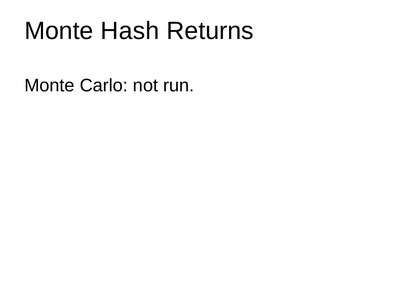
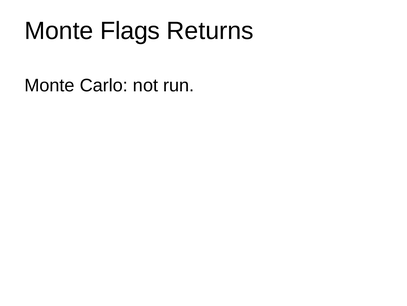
Hash: Hash -> Flags
